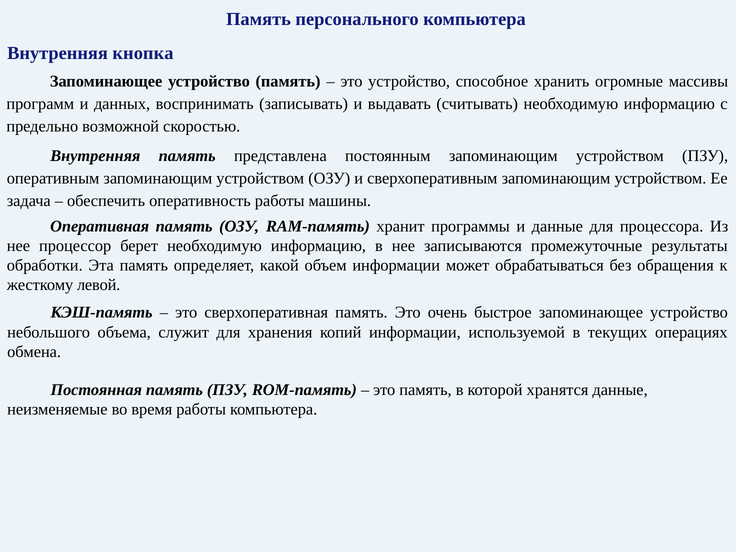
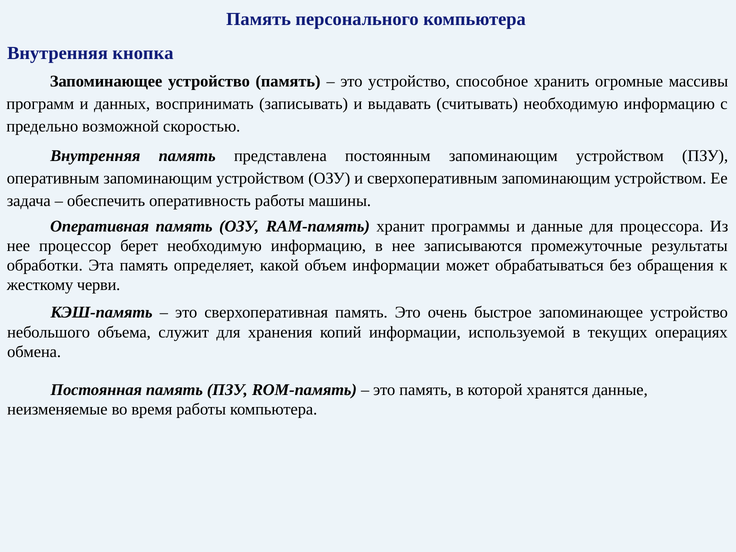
левой: левой -> черви
